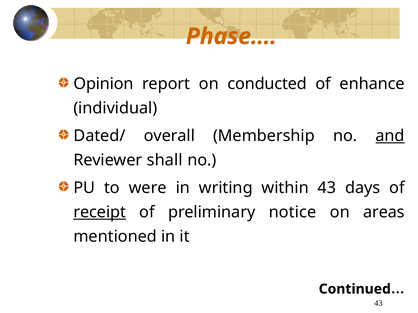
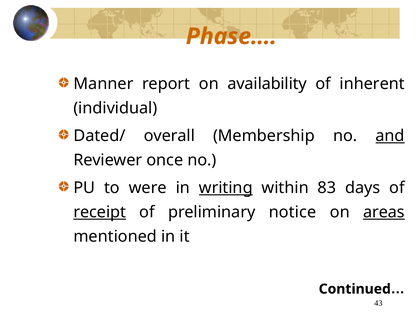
Opinion: Opinion -> Manner
conducted: conducted -> availability
enhance: enhance -> inherent
shall: shall -> once
writing underline: none -> present
within 43: 43 -> 83
areas underline: none -> present
